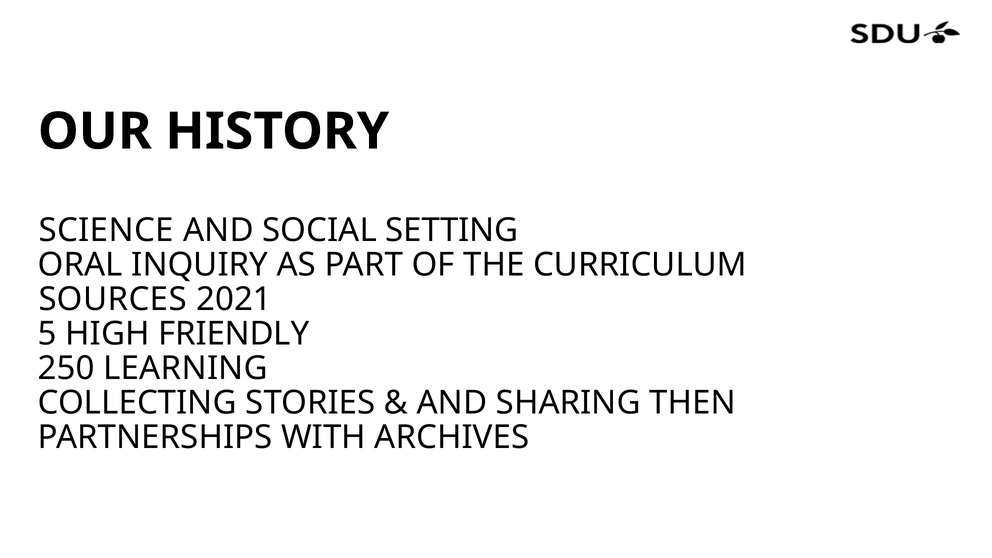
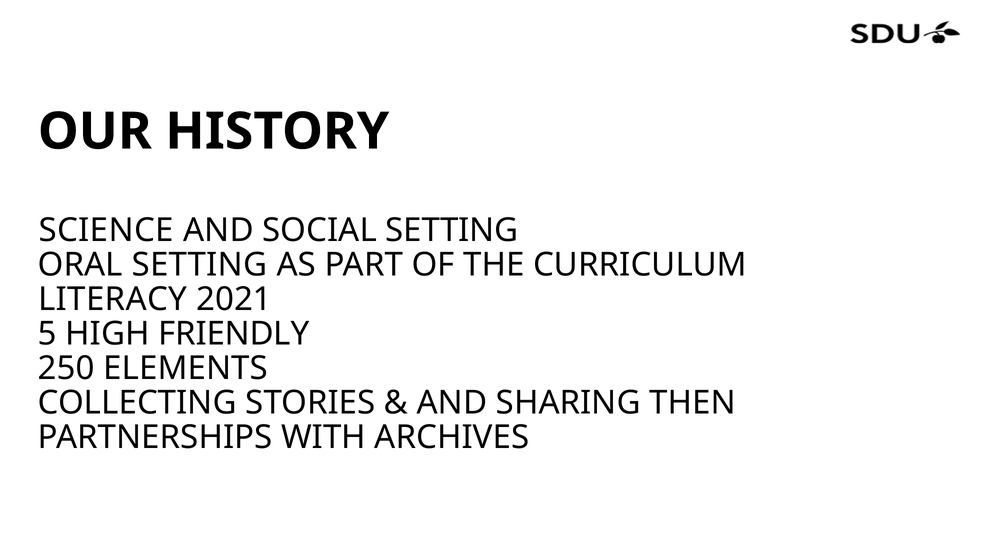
ORAL INQUIRY: INQUIRY -> SETTING
SOURCES: SOURCES -> LITERACY
LEARNING: LEARNING -> ELEMENTS
